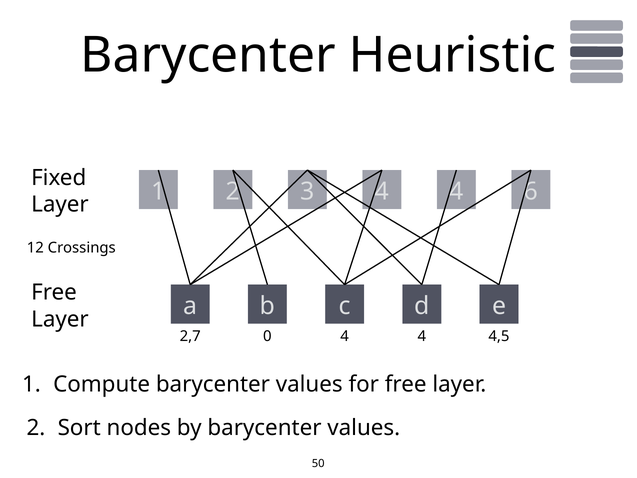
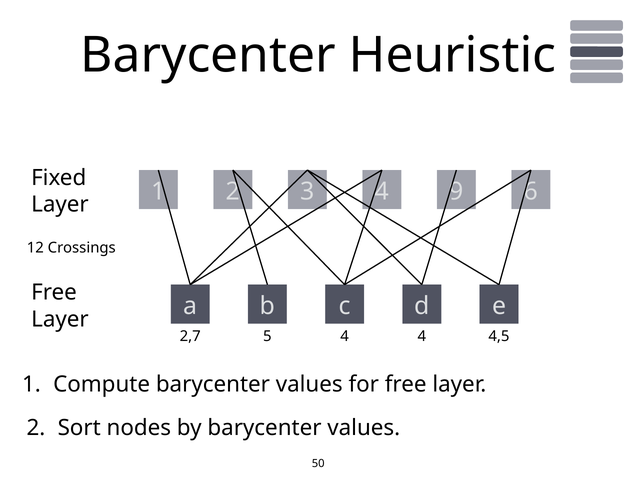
4 4: 4 -> 9
0: 0 -> 5
